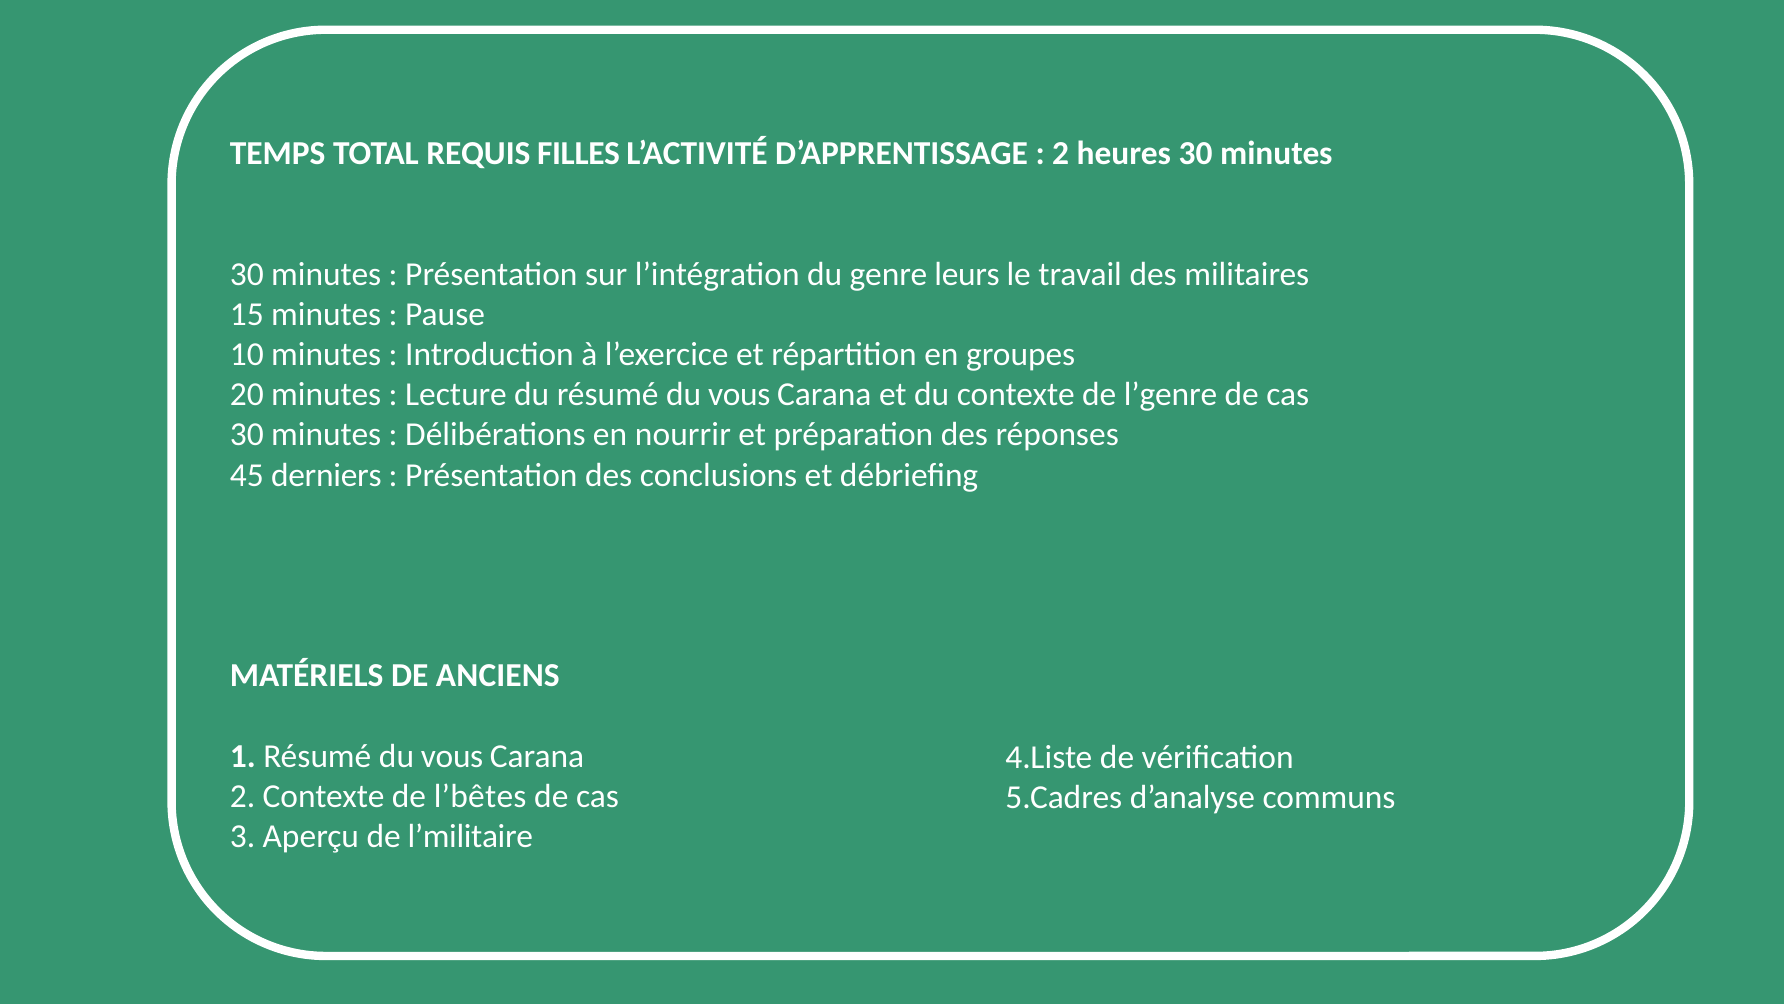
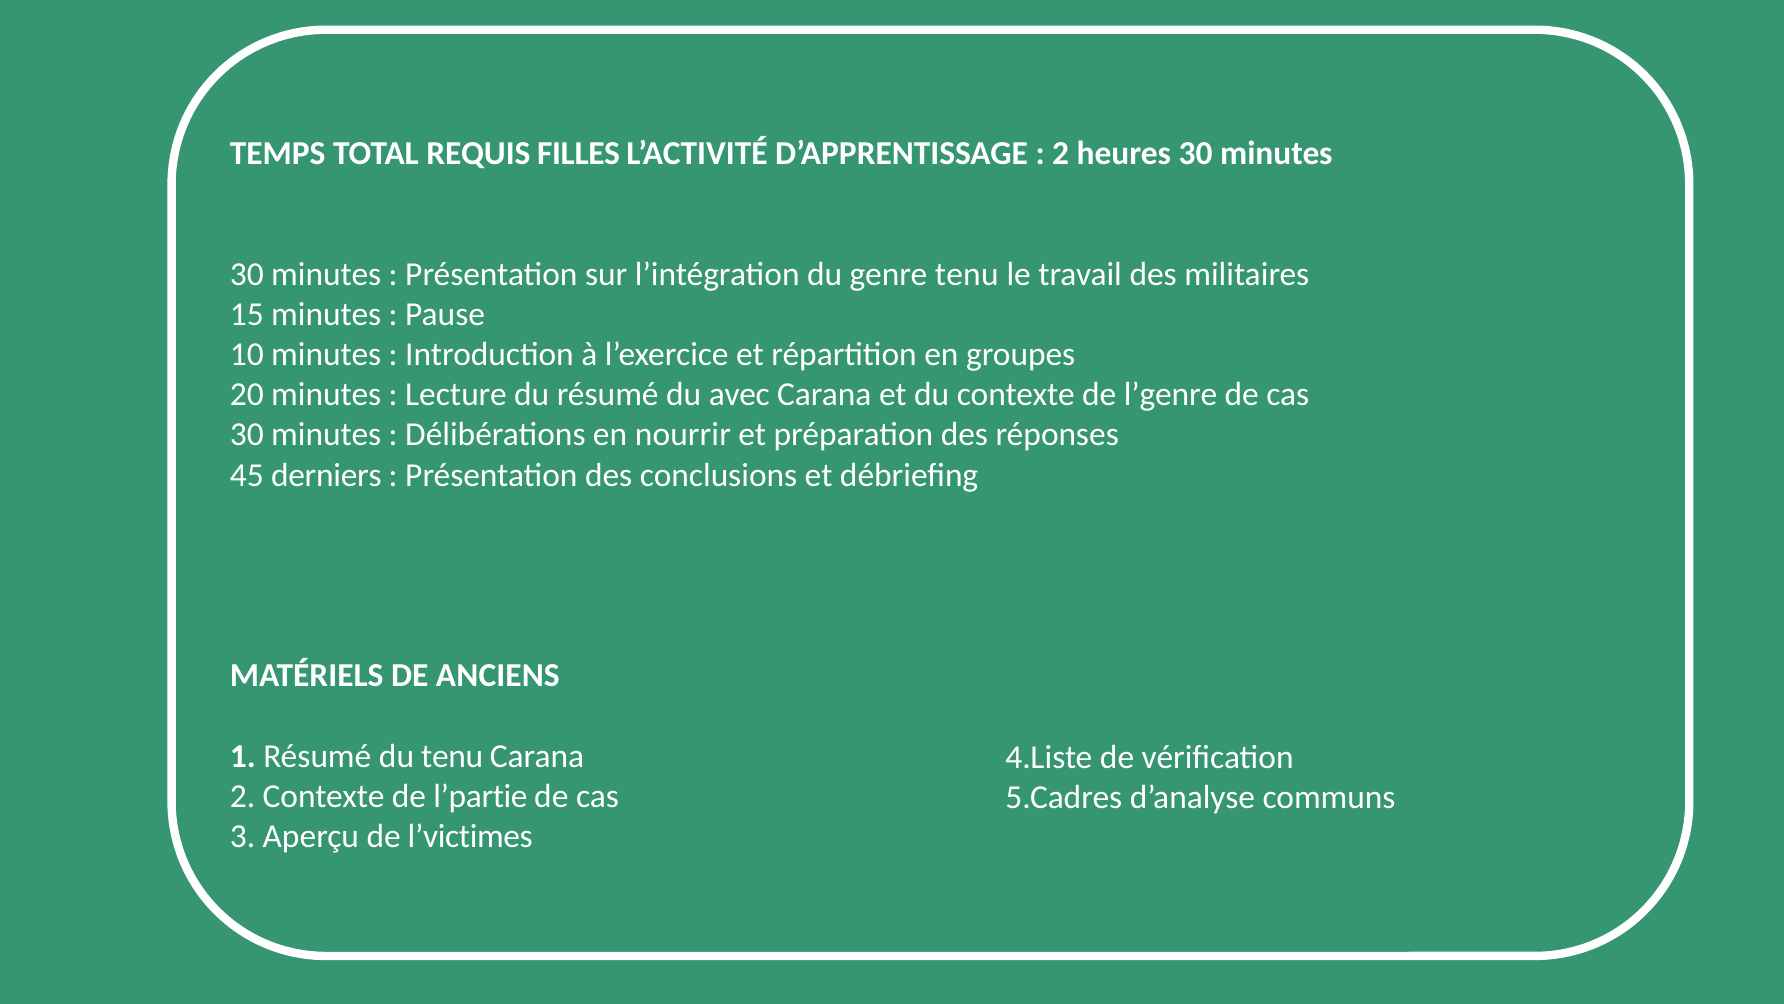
genre leurs: leurs -> tenu
du résumé du vous: vous -> avec
1 Résumé du vous: vous -> tenu
l’bêtes: l’bêtes -> l’partie
l’militaire: l’militaire -> l’victimes
